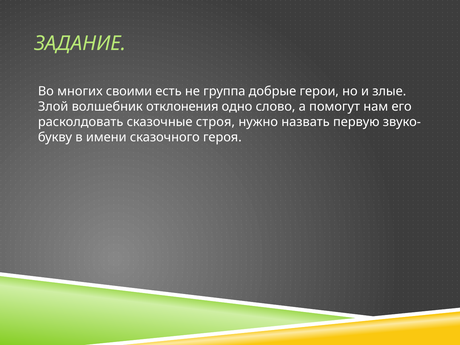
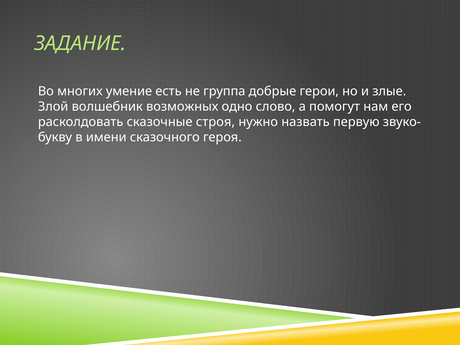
своими: своими -> умение
отклонения: отклонения -> возможных
